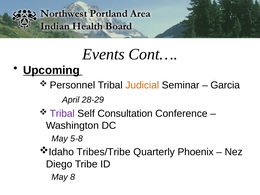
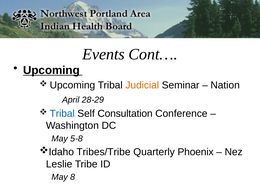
Personnel at (72, 85): Personnel -> Upcoming
Garcia: Garcia -> Nation
Tribal at (62, 114) colour: purple -> blue
Diego: Diego -> Leslie
